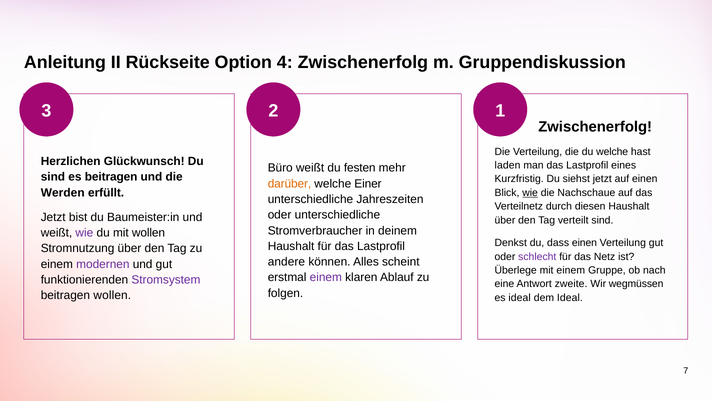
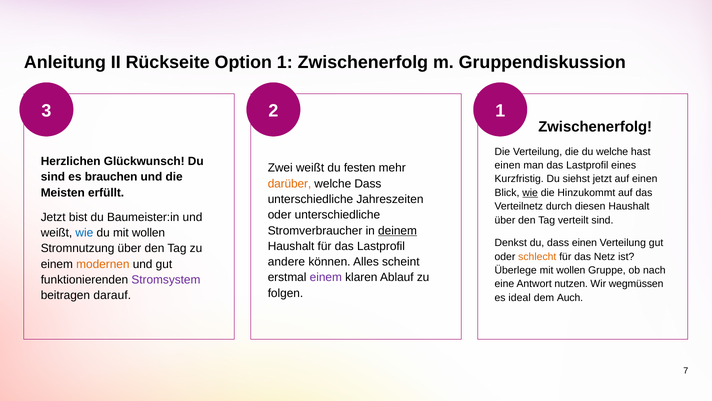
Option 4: 4 -> 1
laden at (508, 165): laden -> einen
Büro: Büro -> Zwei
es beitragen: beitragen -> brauchen
welche Einer: Einer -> Dass
Werden: Werden -> Meisten
Nachschaue: Nachschaue -> Hinzukommt
deinem underline: none -> present
wie at (84, 233) colour: purple -> blue
schlecht colour: purple -> orange
modernen colour: purple -> orange
Überlege mit einem: einem -> wollen
zweite: zweite -> nutzen
beitragen wollen: wollen -> darauf
dem Ideal: Ideal -> Auch
